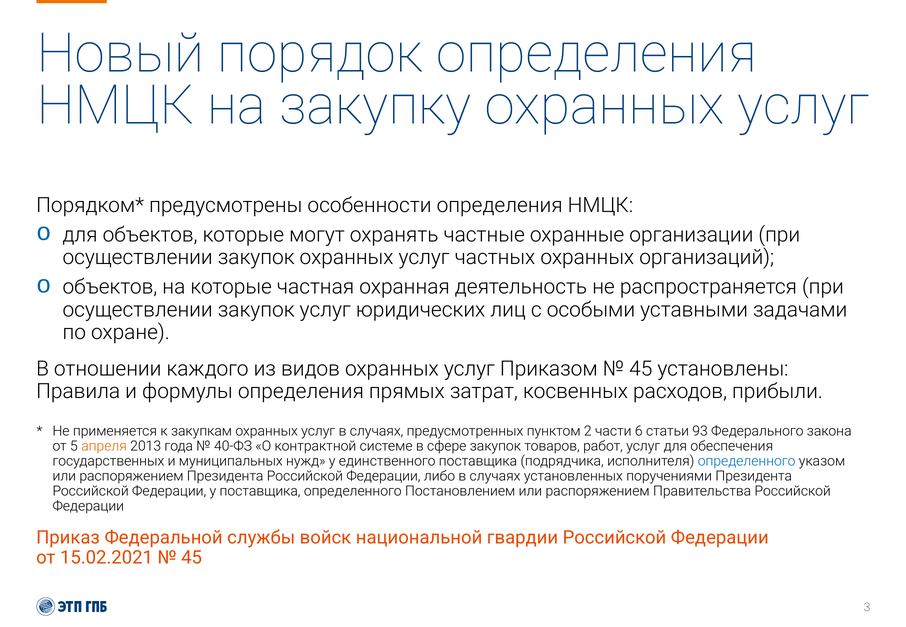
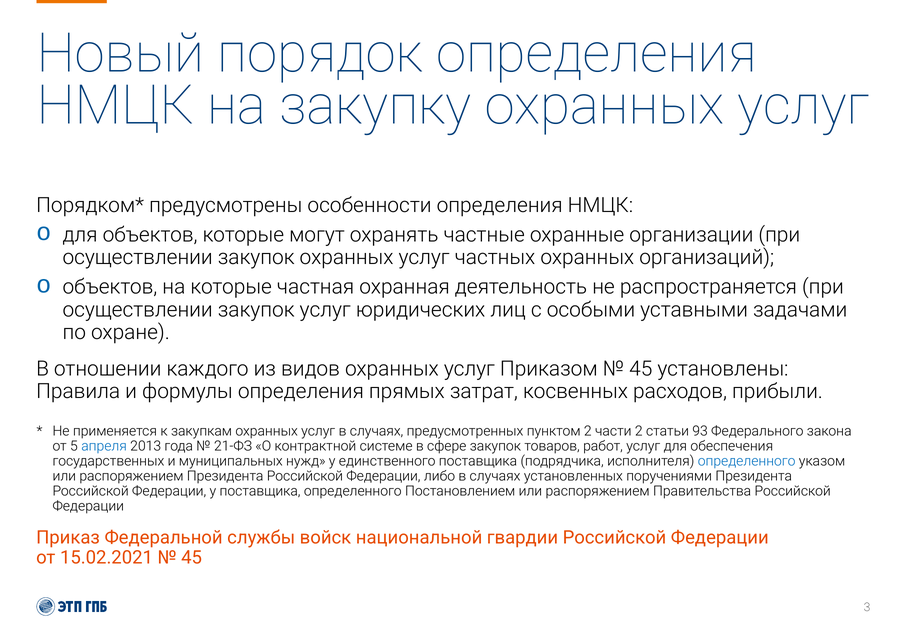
части 6: 6 -> 2
апреля colour: orange -> blue
40-ФЗ: 40-ФЗ -> 21-ФЗ
